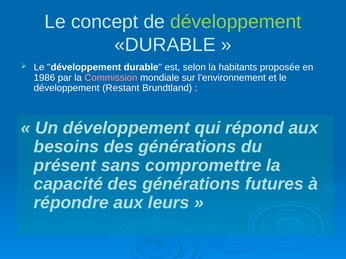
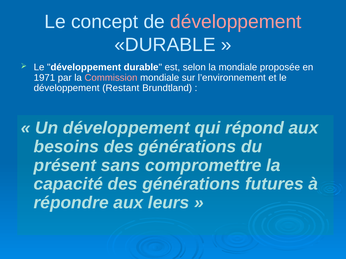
développement at (236, 22) colour: light green -> pink
la habitants: habitants -> mondiale
1986: 1986 -> 1971
